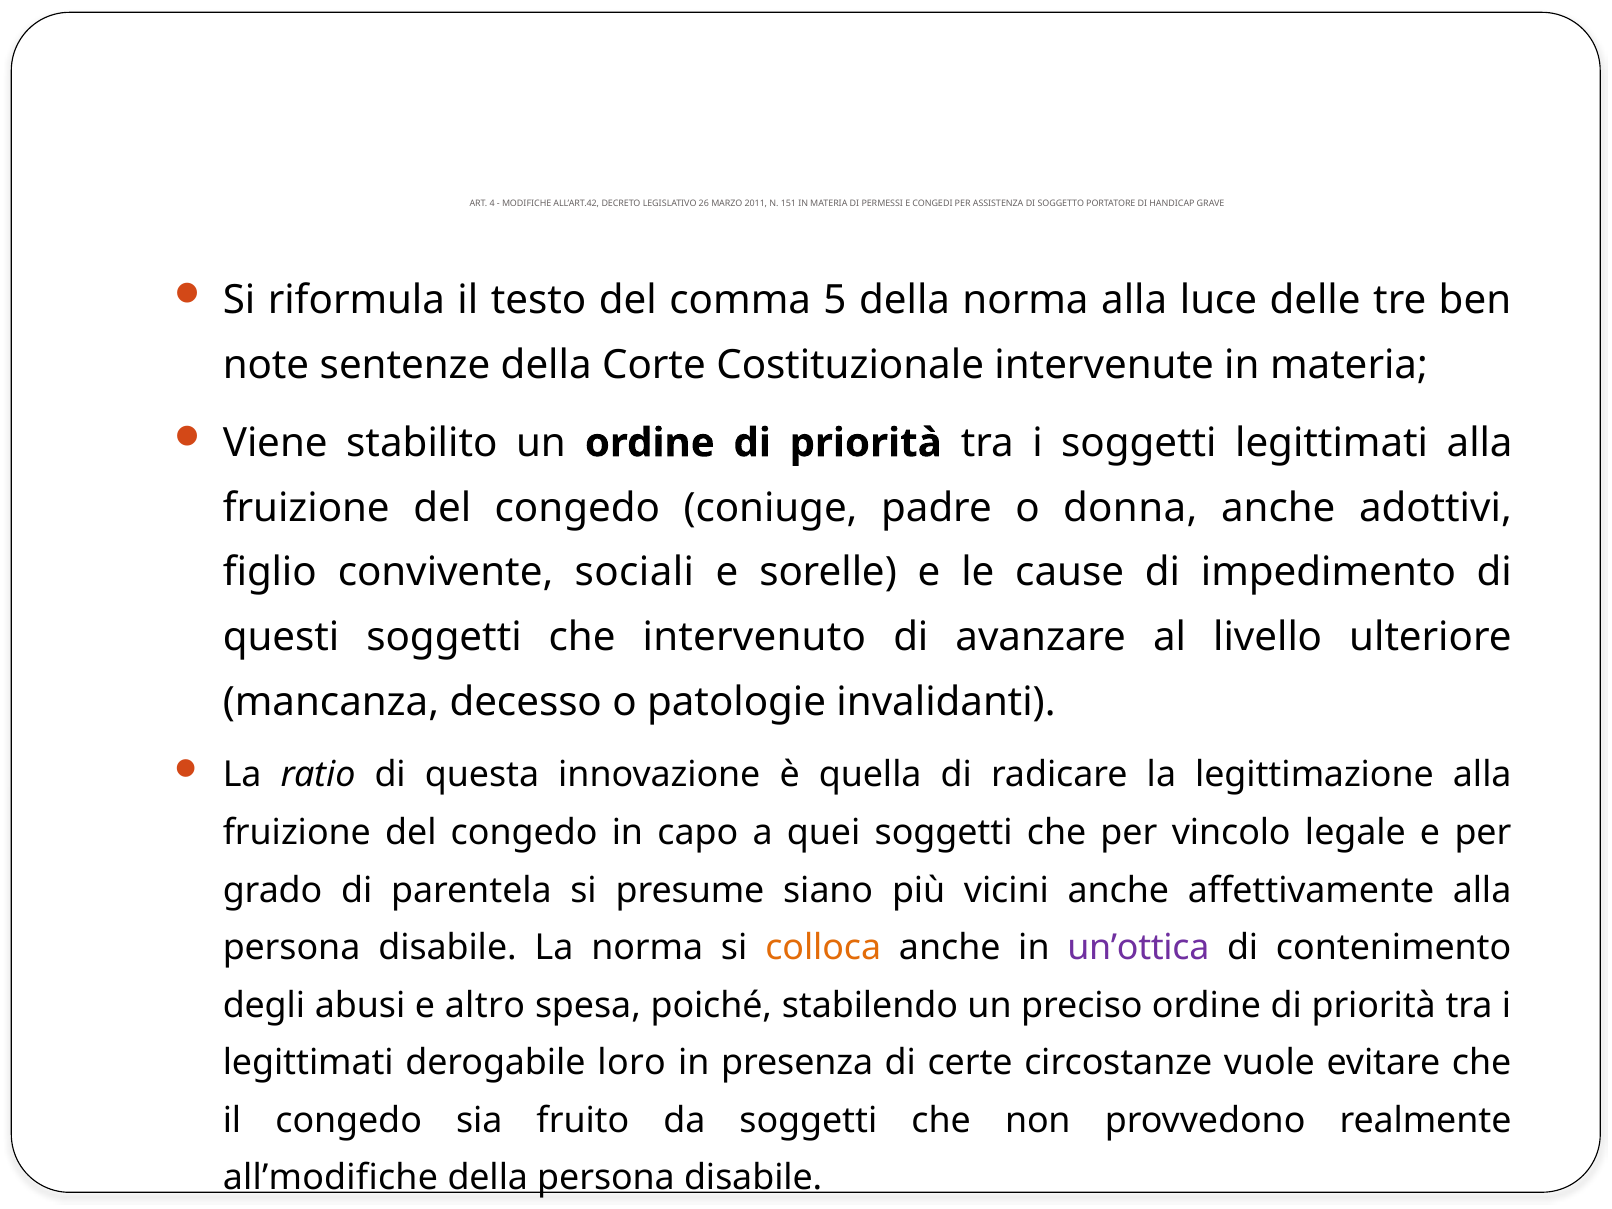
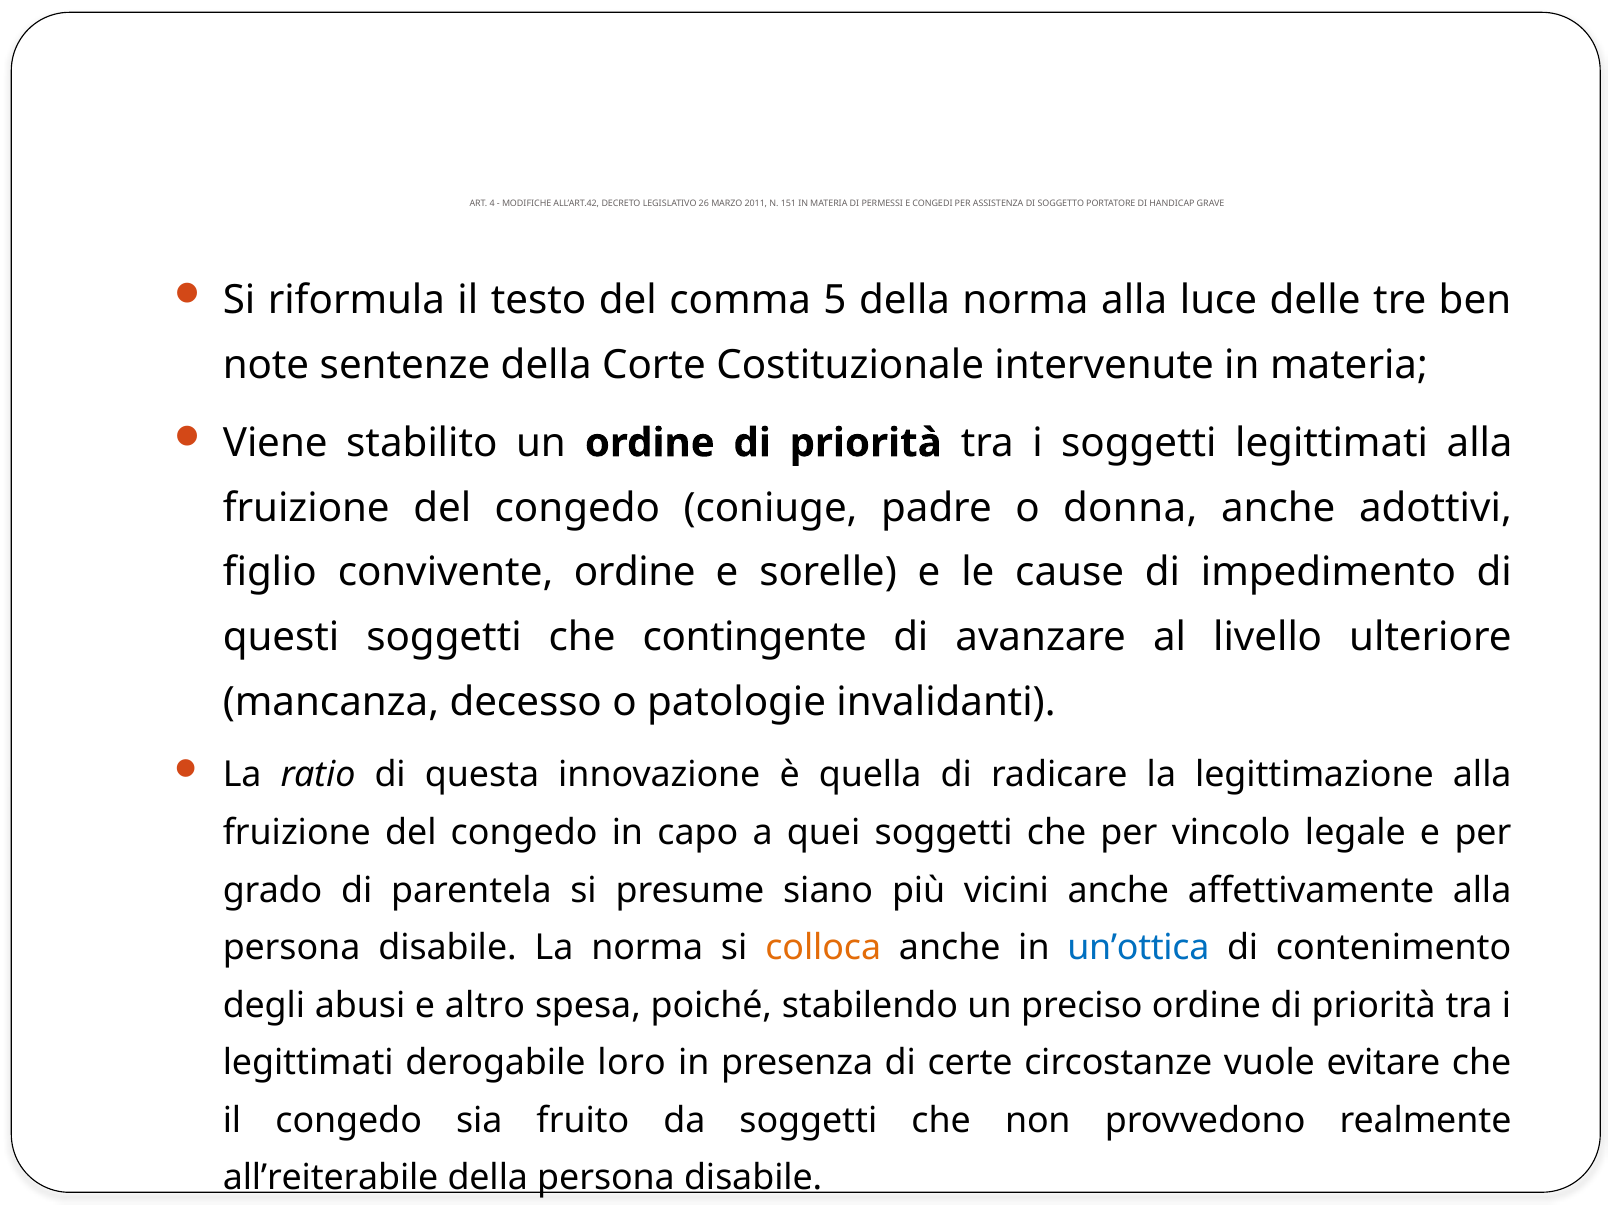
convivente sociali: sociali -> ordine
intervenuto: intervenuto -> contingente
un’ottica colour: purple -> blue
all’modifiche: all’modifiche -> all’reiterabile
